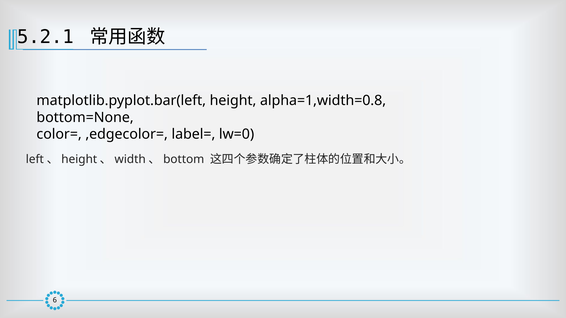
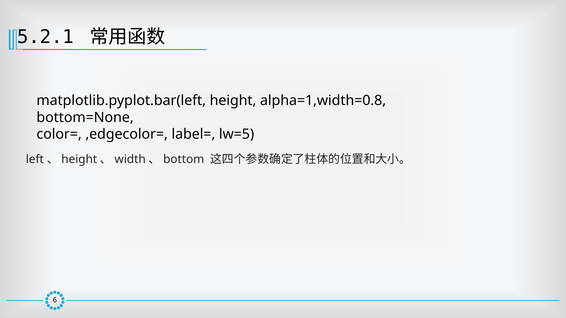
lw=0: lw=0 -> lw=5
